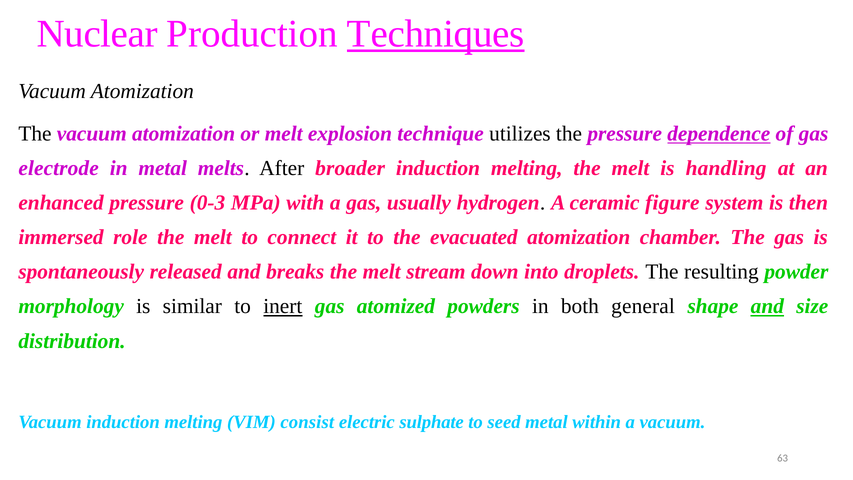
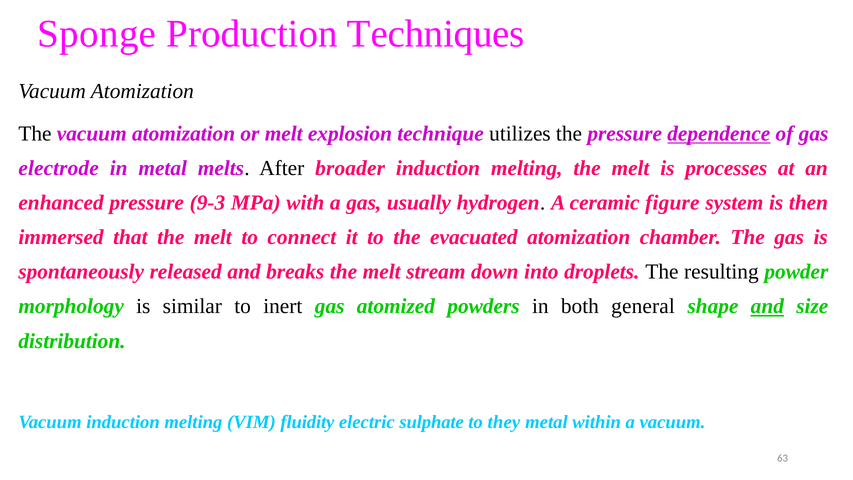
Nuclear: Nuclear -> Sponge
Techniques underline: present -> none
handling: handling -> processes
0-3: 0-3 -> 9-3
role: role -> that
inert underline: present -> none
consist: consist -> fluidity
seed: seed -> they
